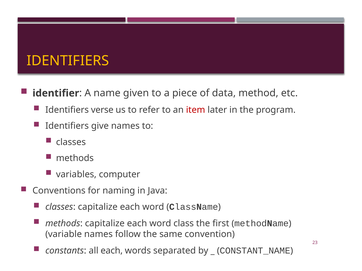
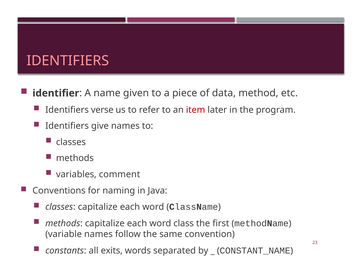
IDENTIFIERS at (68, 61) colour: yellow -> pink
computer: computer -> comment
all each: each -> exits
